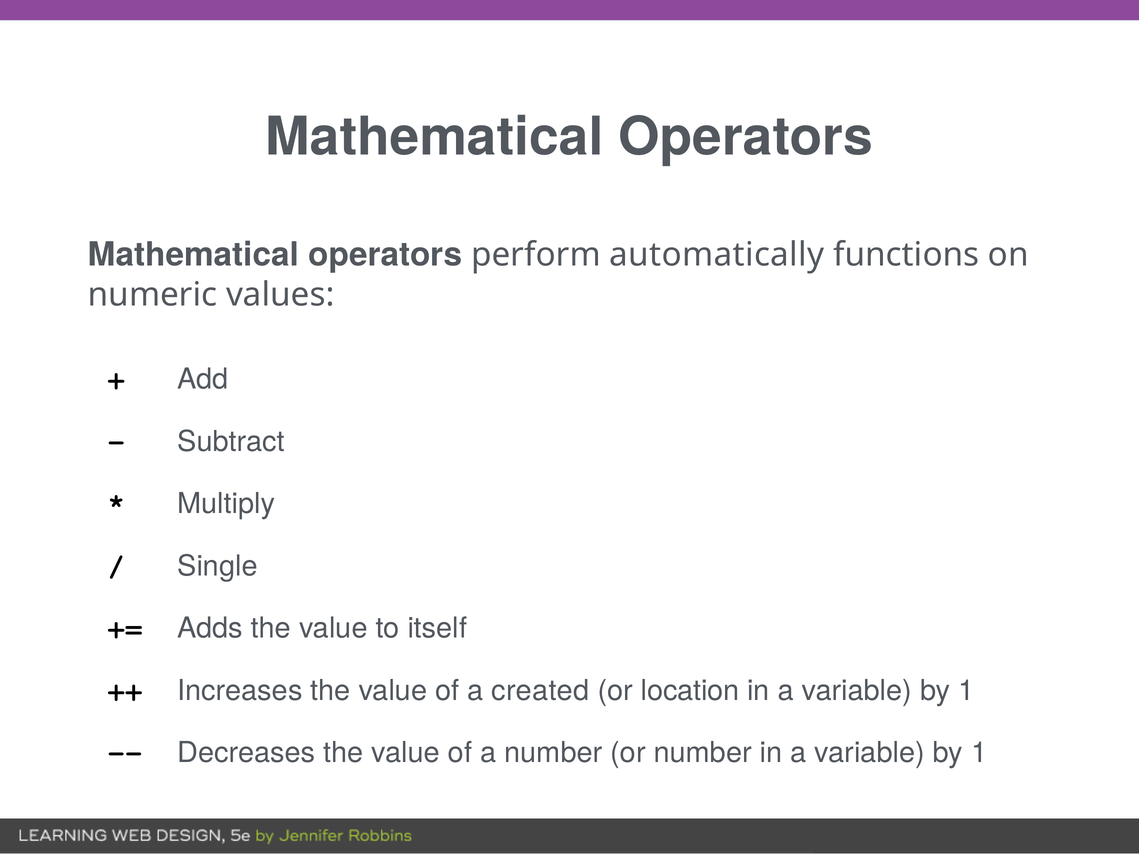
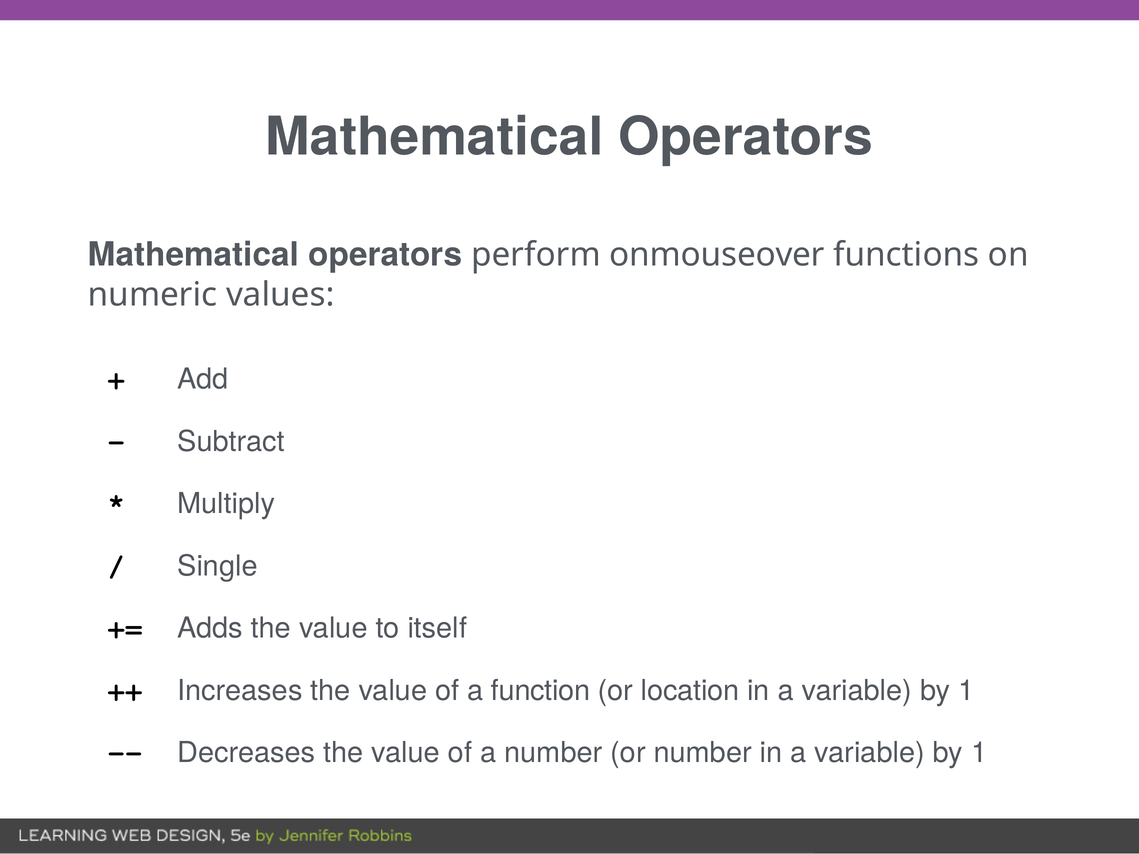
automatically: automatically -> onmouseover
created: created -> function
